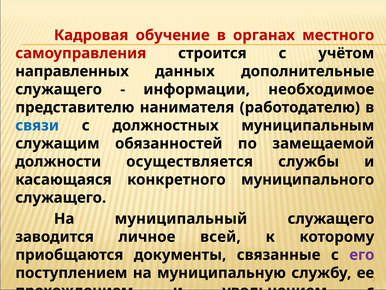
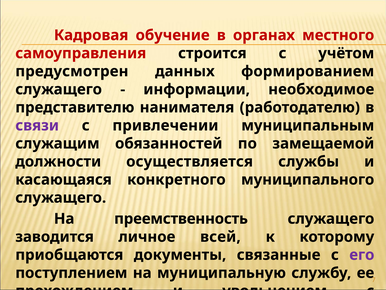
направленных: направленных -> предусмотрен
дополнительные: дополнительные -> формированием
связи colour: blue -> purple
должностных: должностных -> привлечении
муниципальный: муниципальный -> преемственность
